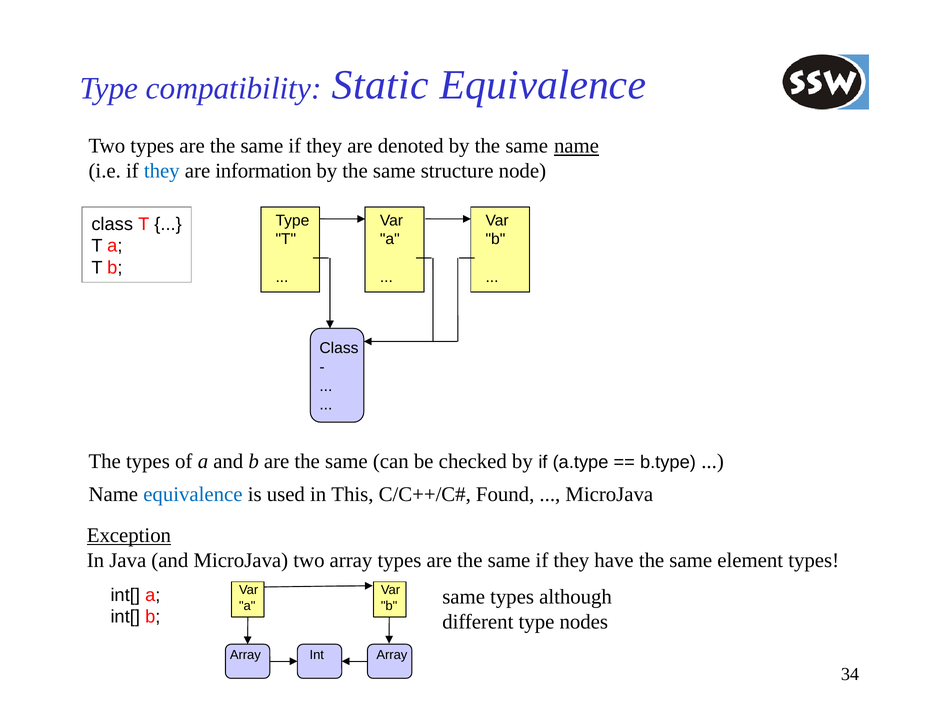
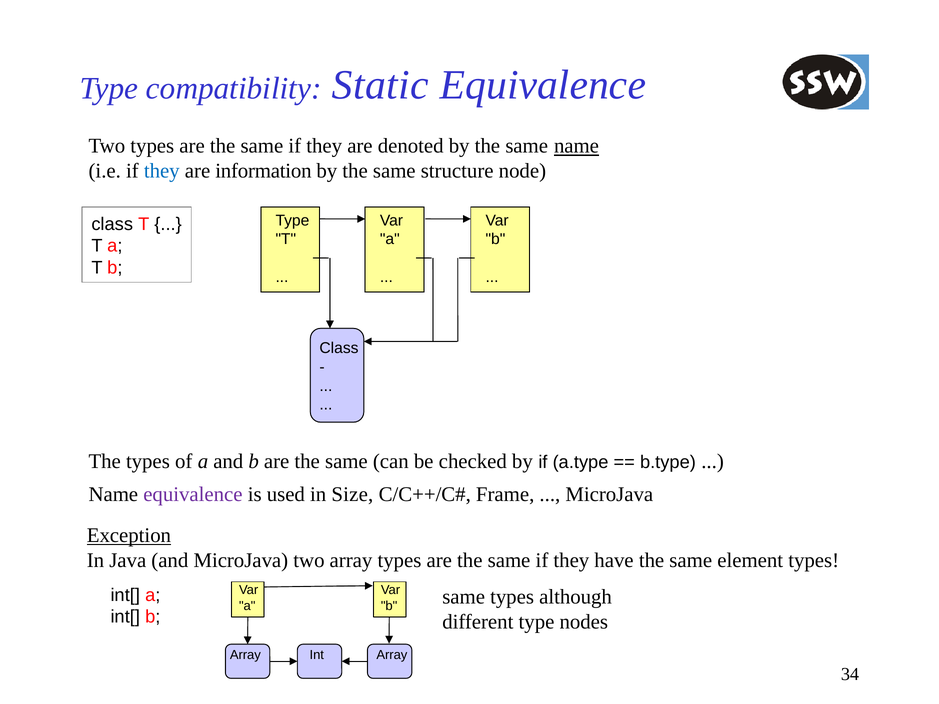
equivalence at (193, 494) colour: blue -> purple
This: This -> Size
Found: Found -> Frame
